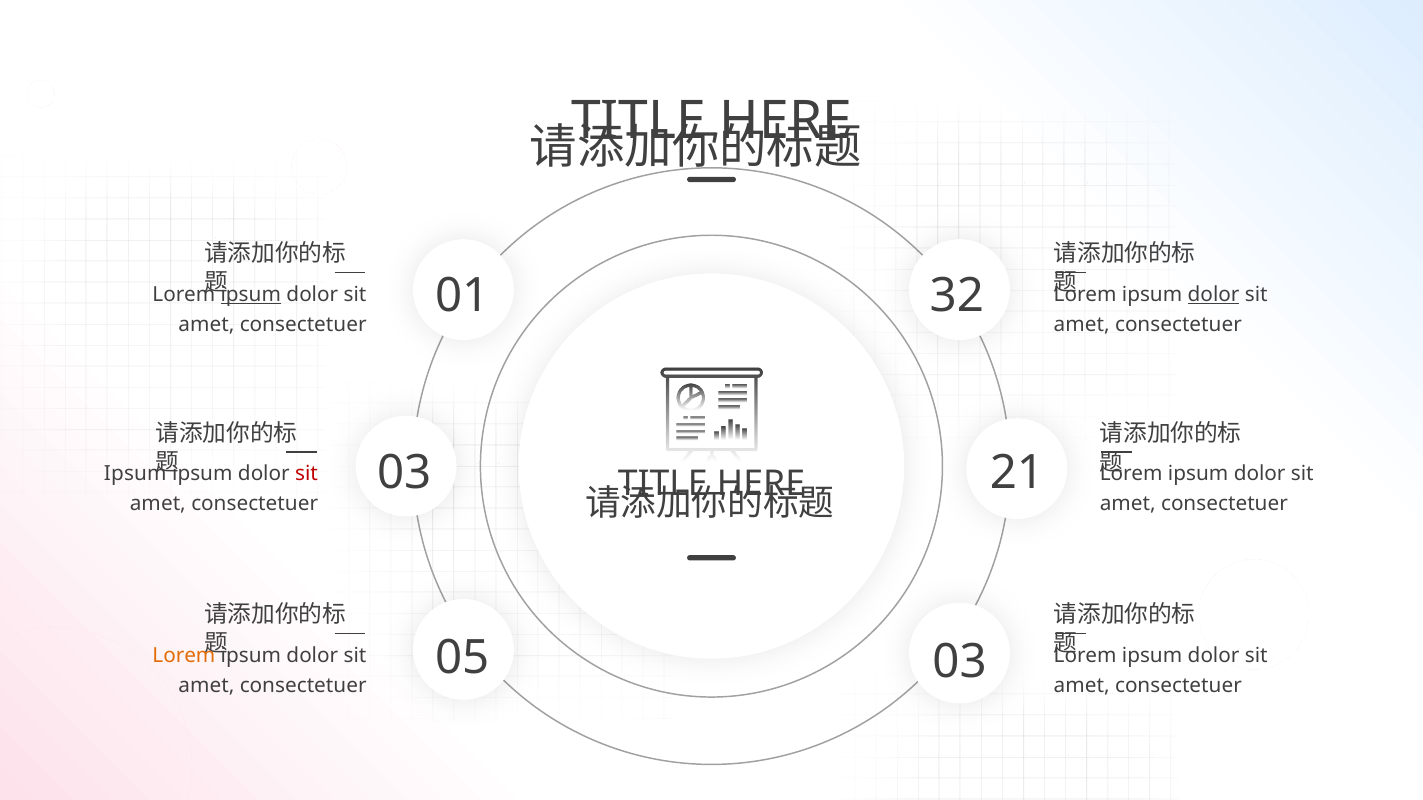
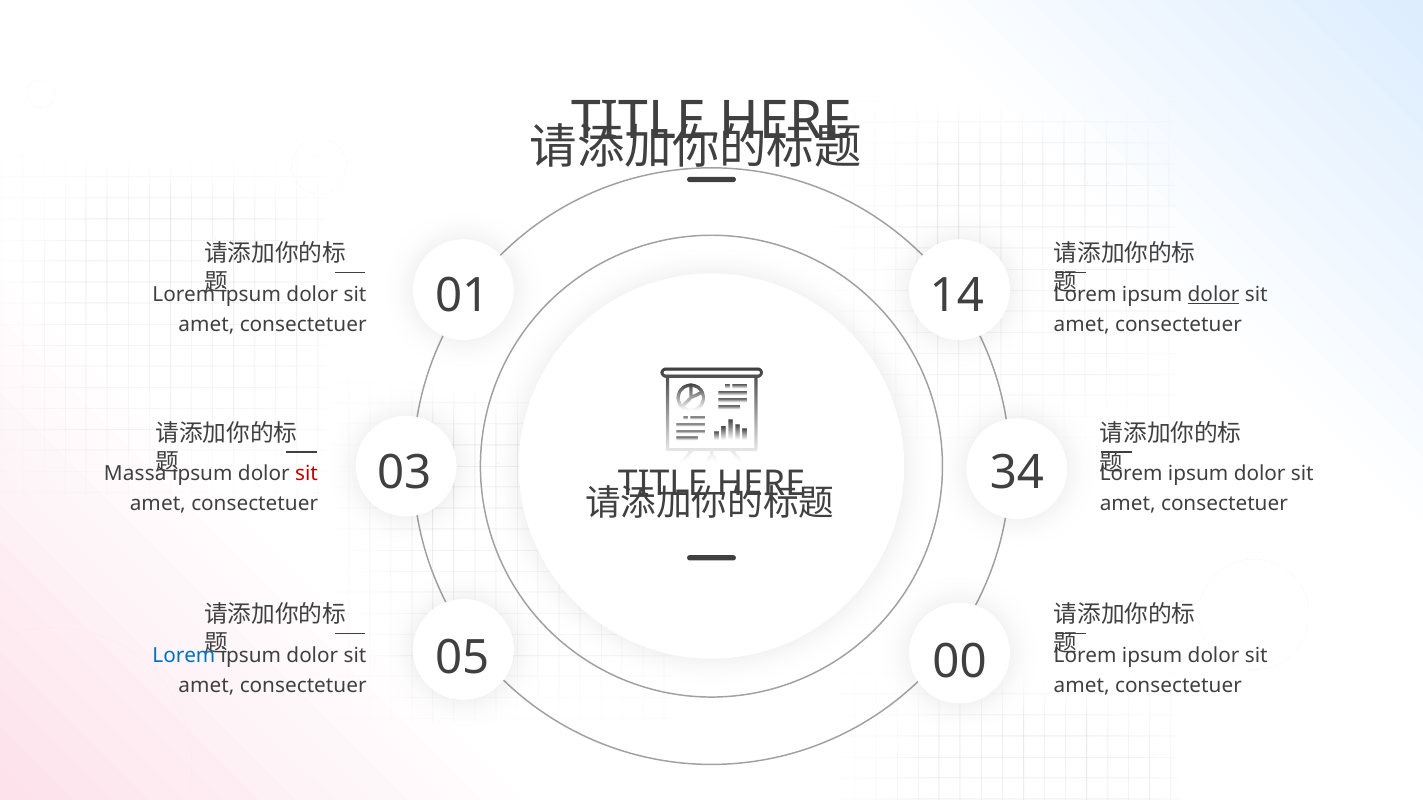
32: 32 -> 14
ipsum at (251, 295) underline: present -> none
21: 21 -> 34
Ipsum at (135, 474): Ipsum -> Massa
05 03: 03 -> 00
Lorem at (184, 656) colour: orange -> blue
